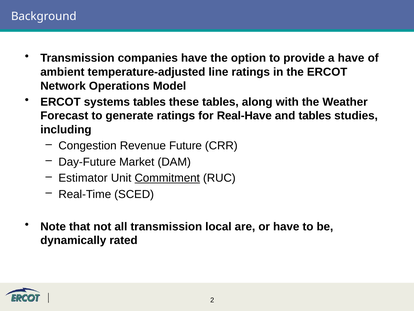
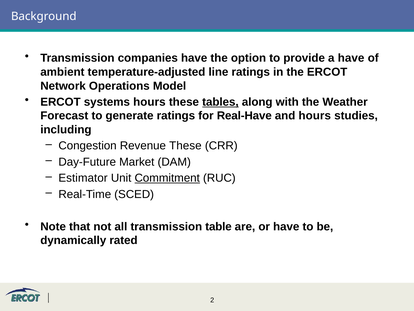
systems tables: tables -> hours
tables at (220, 102) underline: none -> present
and tables: tables -> hours
Revenue Future: Future -> These
local: local -> table
